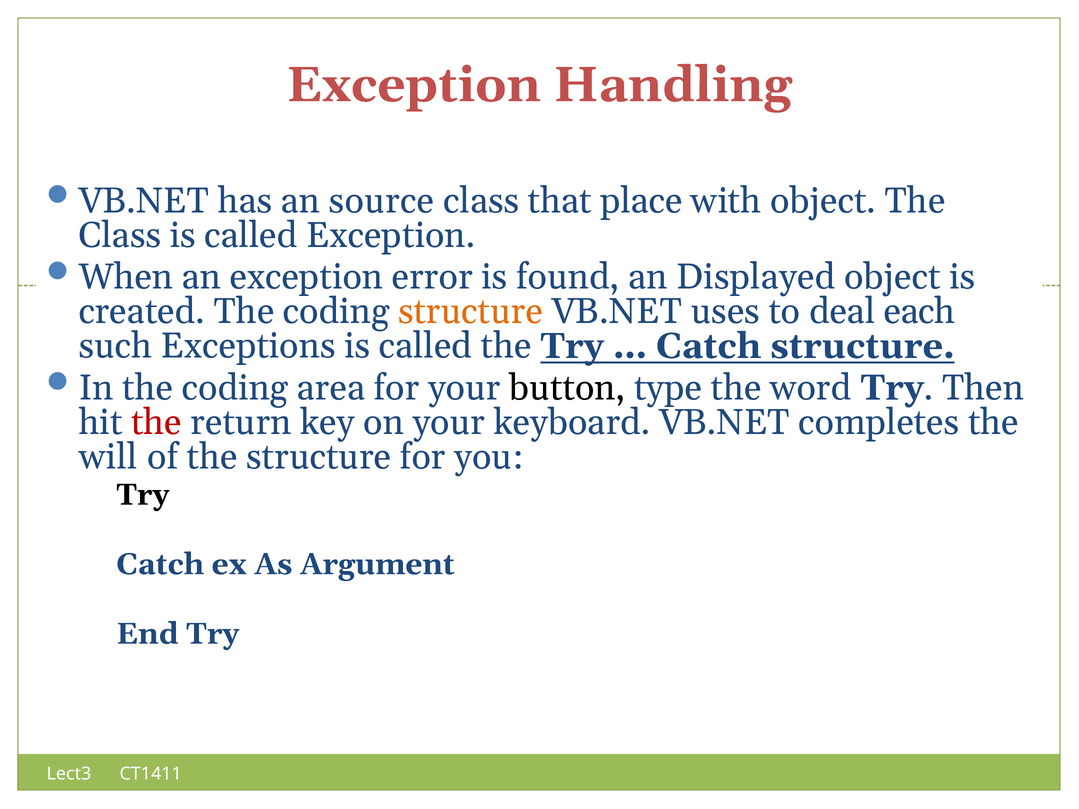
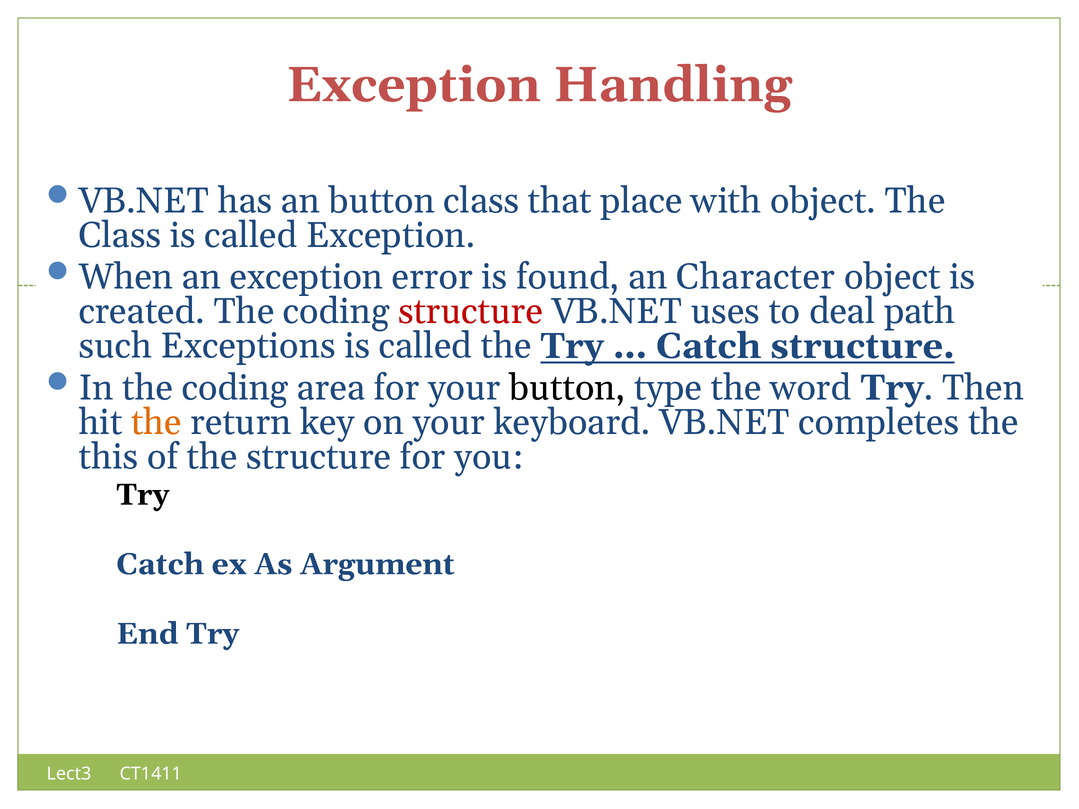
an source: source -> button
Displayed: Displayed -> Character
structure at (470, 312) colour: orange -> red
each: each -> path
the at (156, 422) colour: red -> orange
will: will -> this
